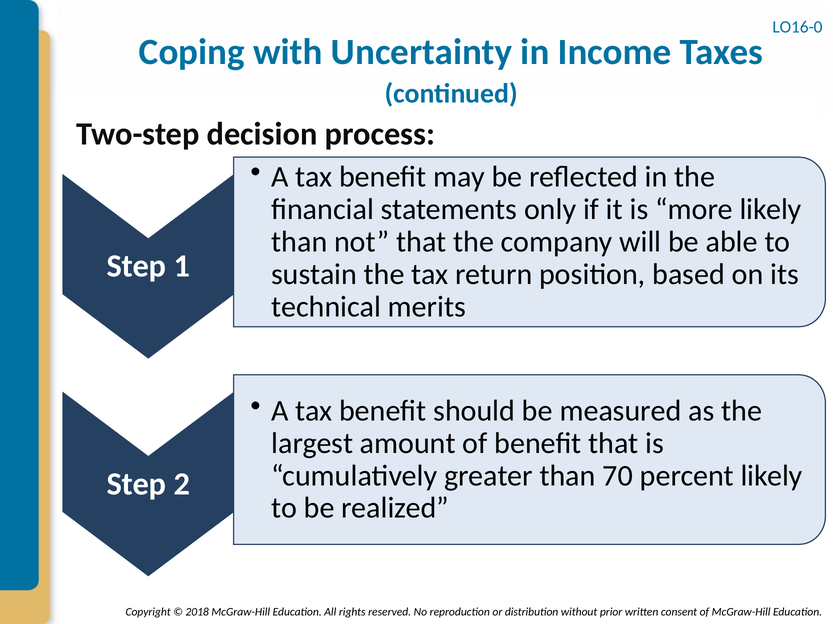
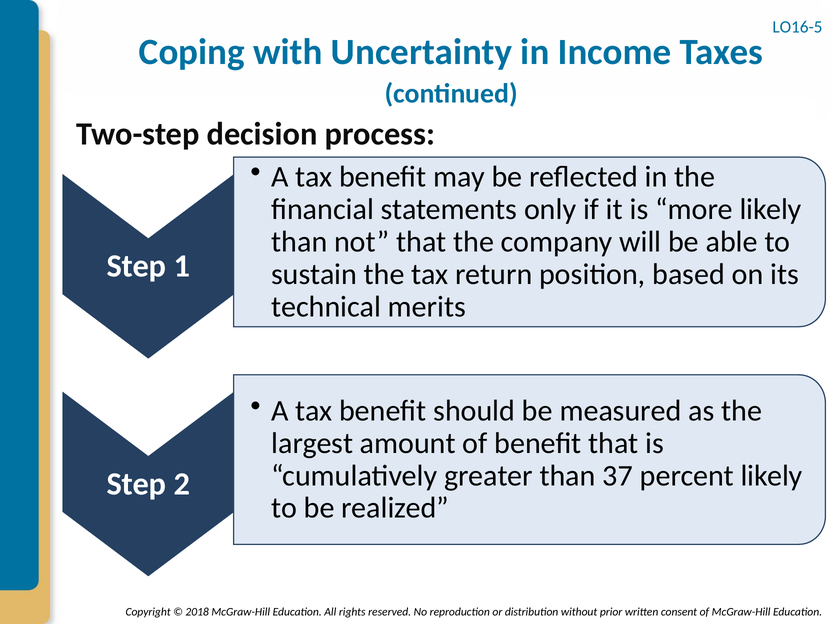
LO16-0: LO16-0 -> LO16-5
70: 70 -> 37
